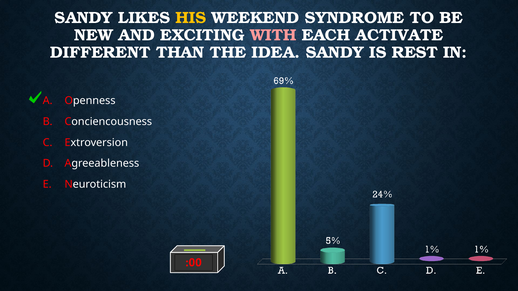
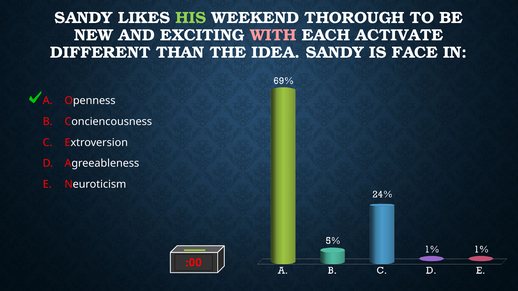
HIS colour: yellow -> light green
SYNDROME: SYNDROME -> THOROUGH
REST: REST -> FACE
